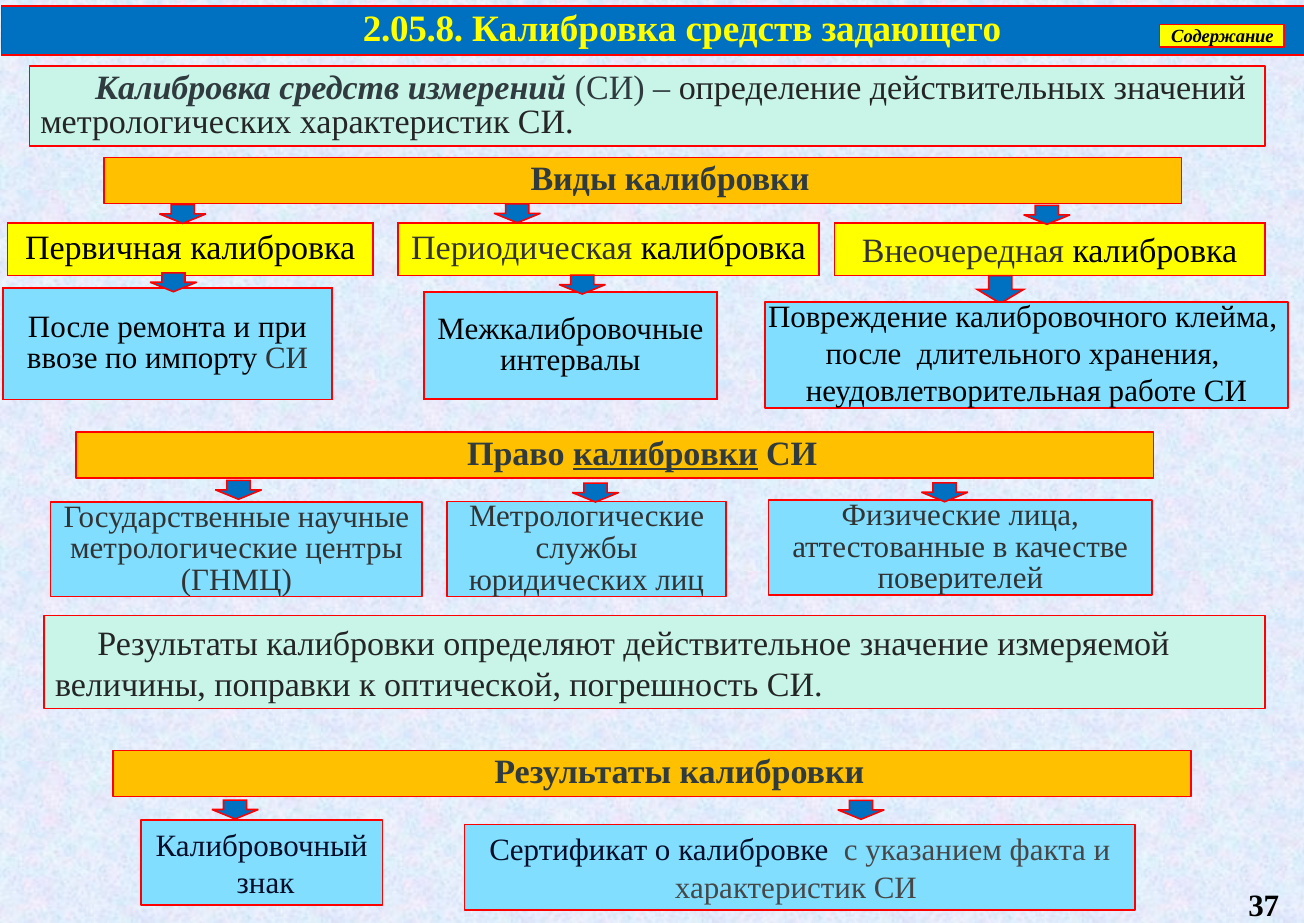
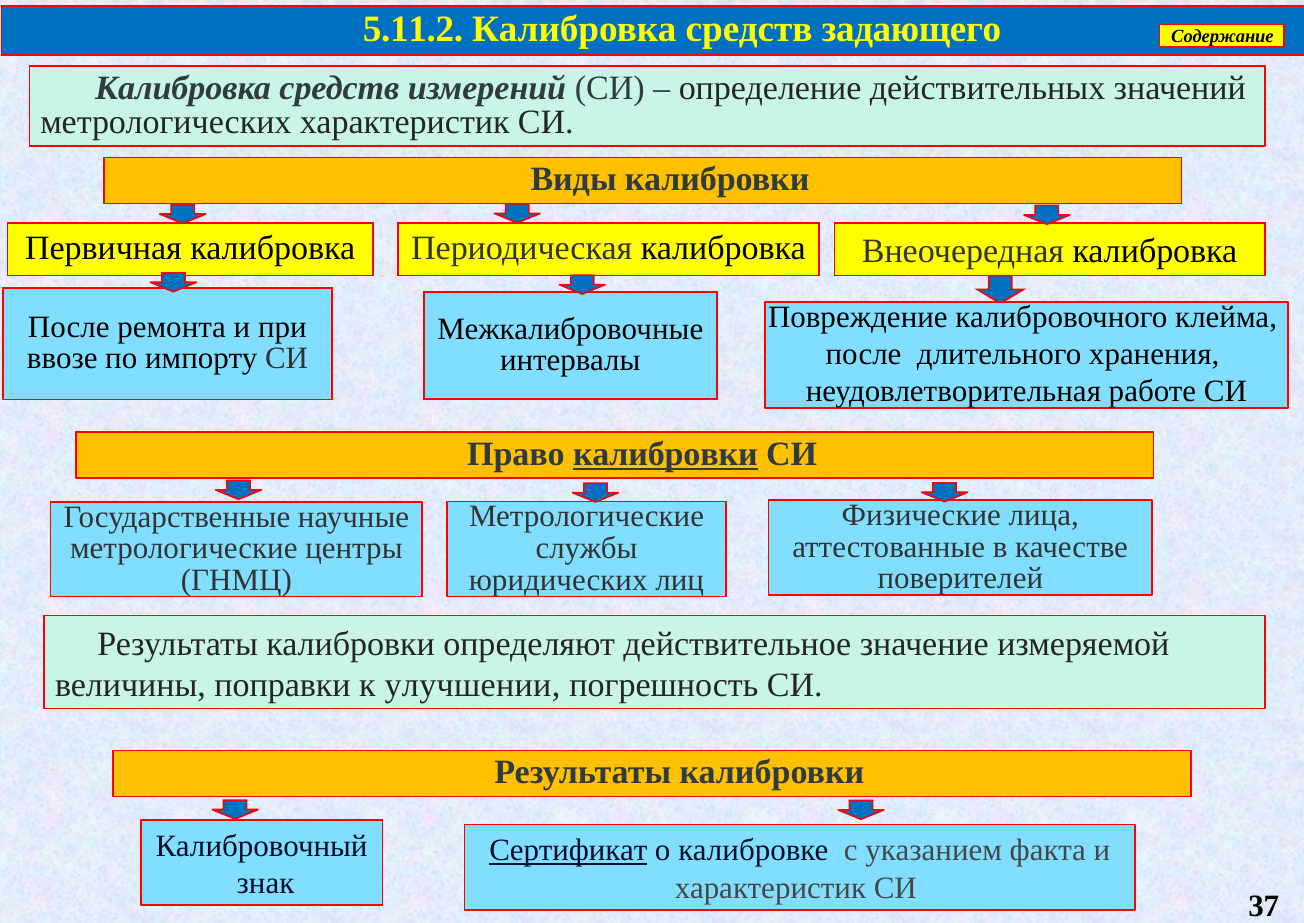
2.05.8: 2.05.8 -> 5.11.2
оптической: оптической -> улучшении
Сертификат underline: none -> present
